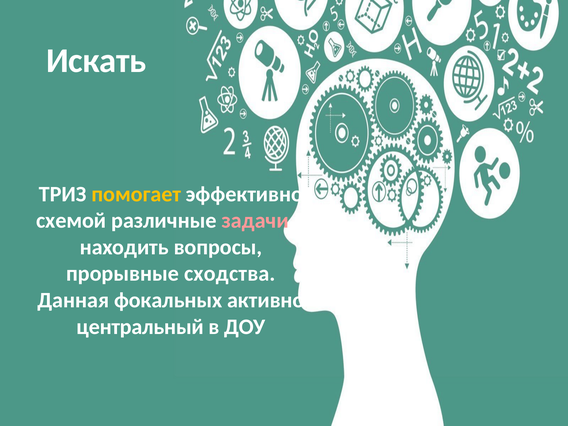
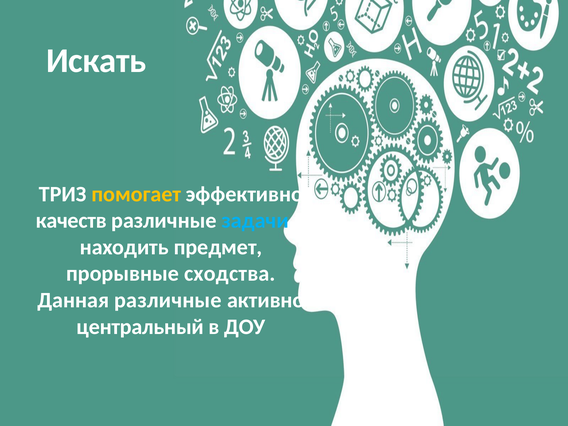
схемой: схемой -> качеств
задачи colour: pink -> light blue
вопросы: вопросы -> предмет
Данная фокальных: фокальных -> различные
